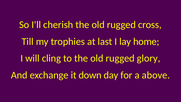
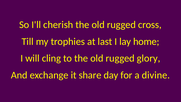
down: down -> share
above: above -> divine
